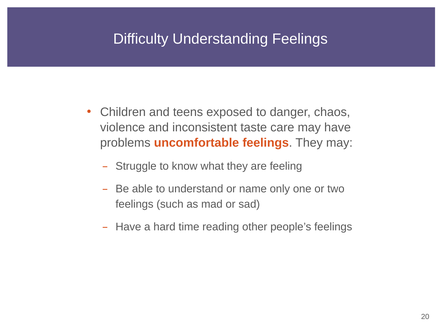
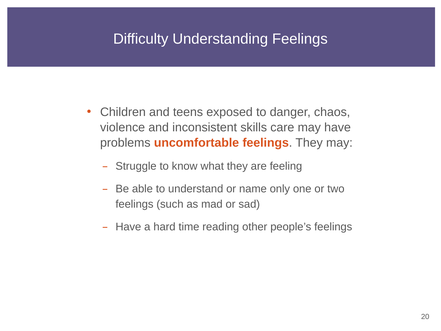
taste: taste -> skills
